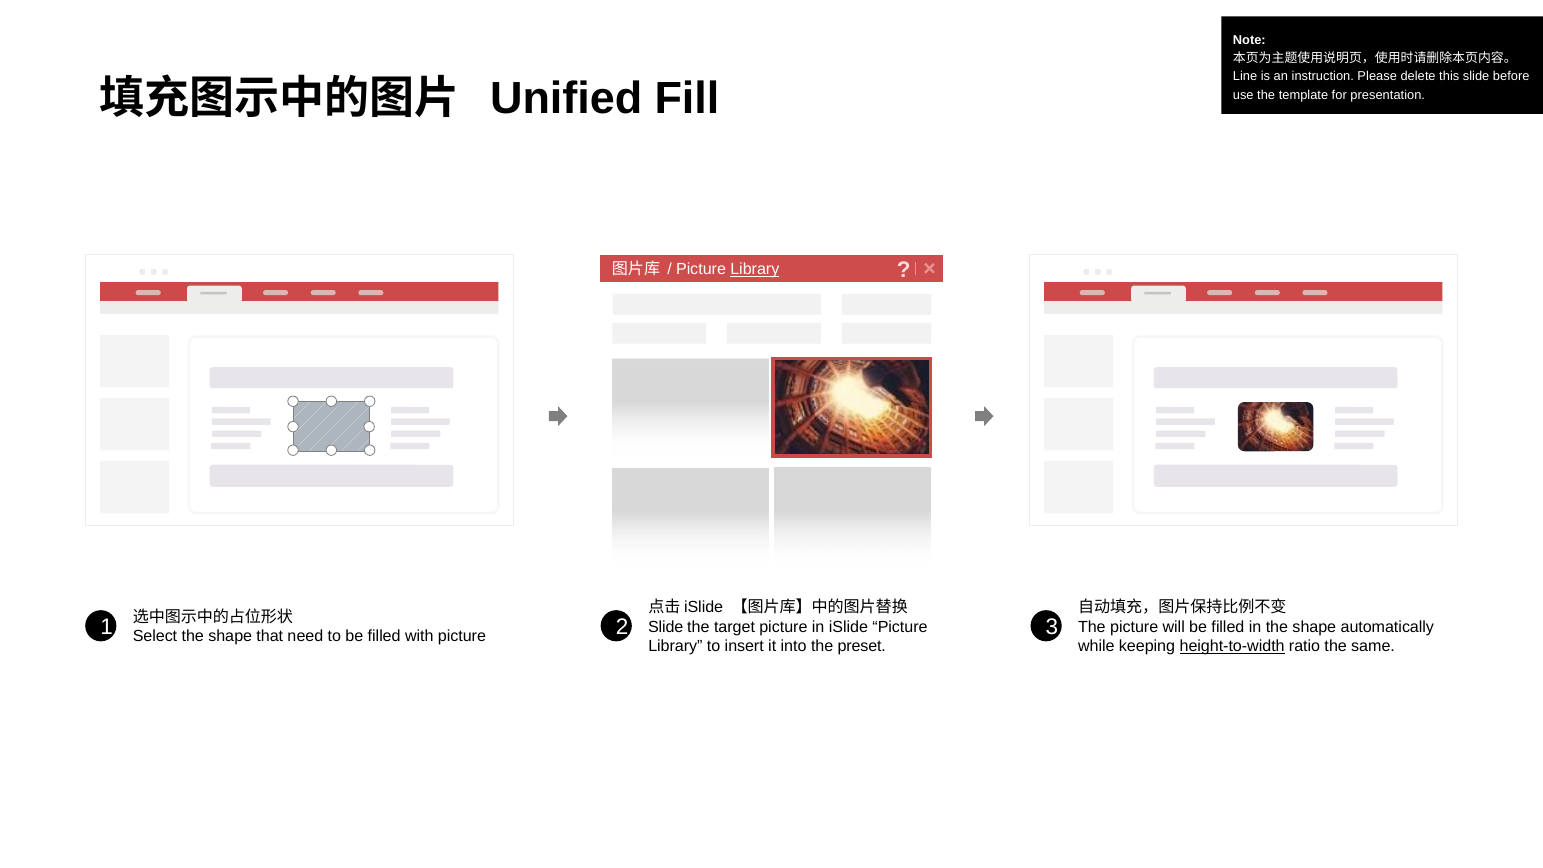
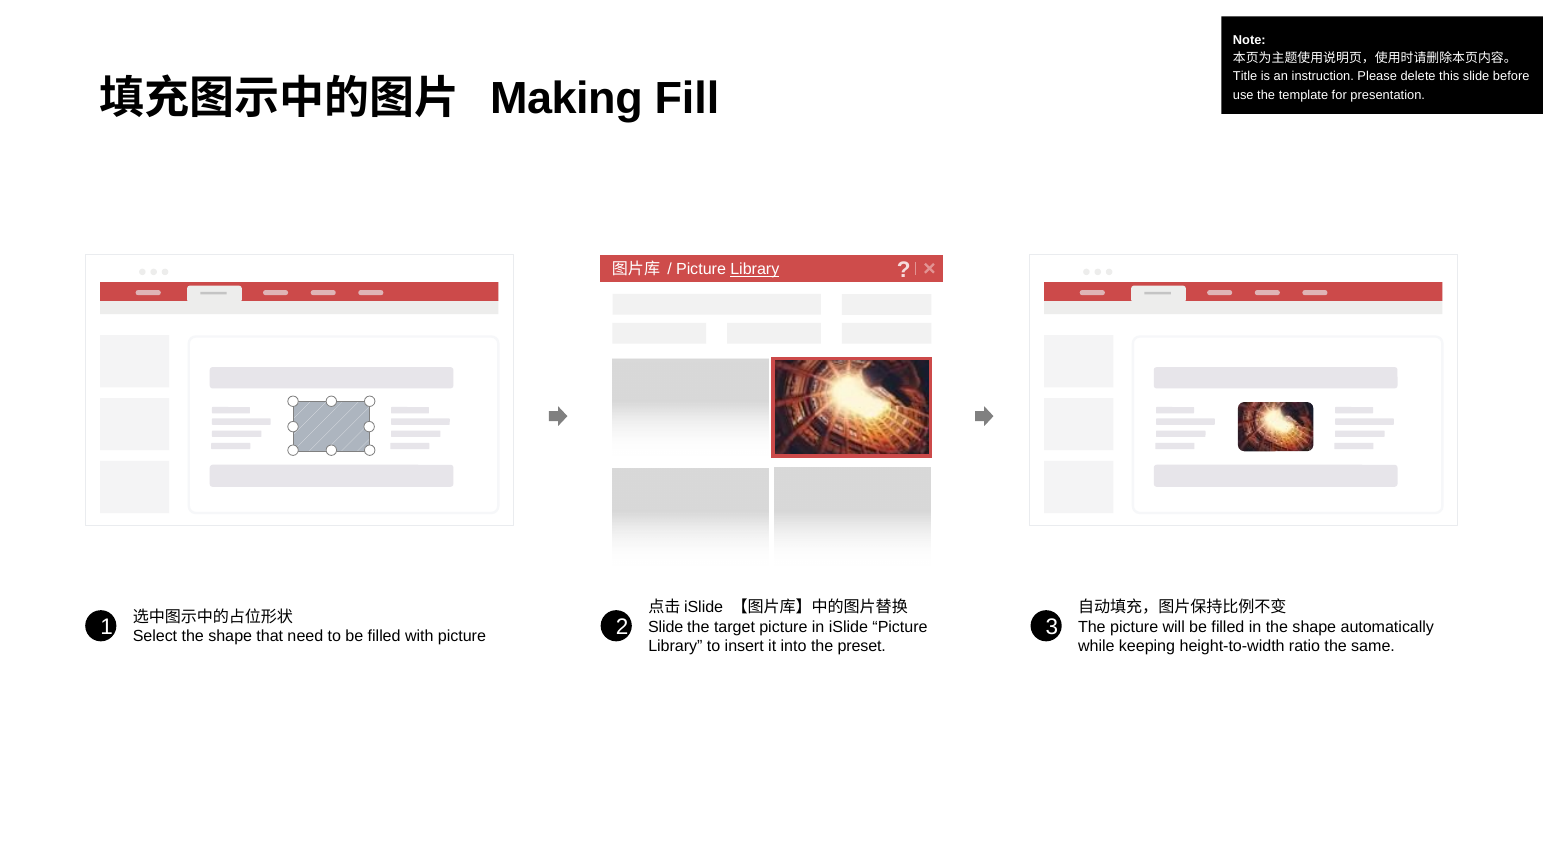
Line: Line -> Title
Unified: Unified -> Making
height-to-width underline: present -> none
